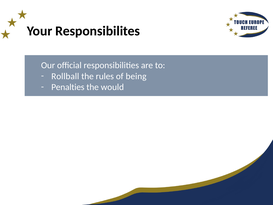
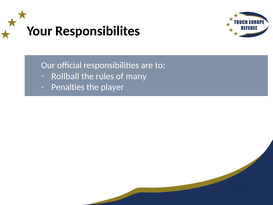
being: being -> many
would: would -> player
